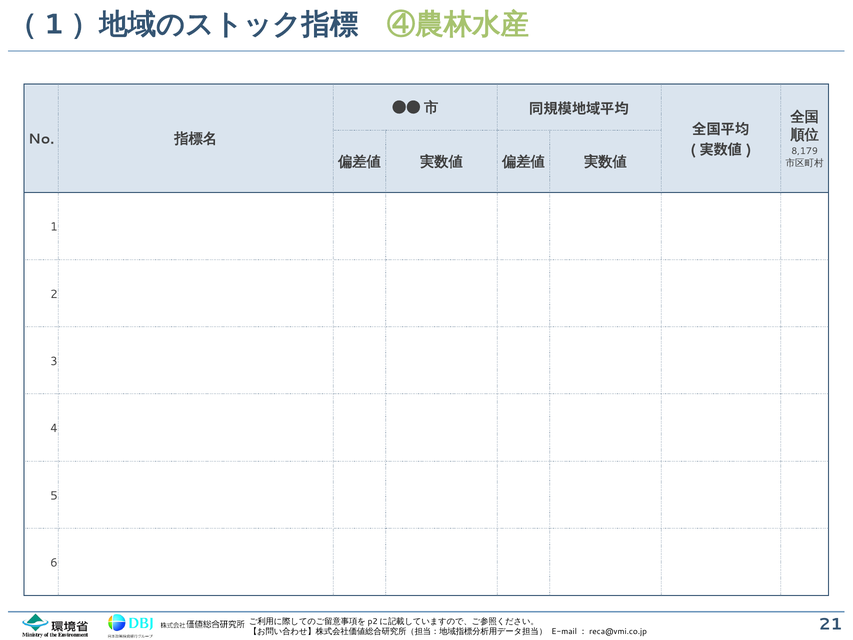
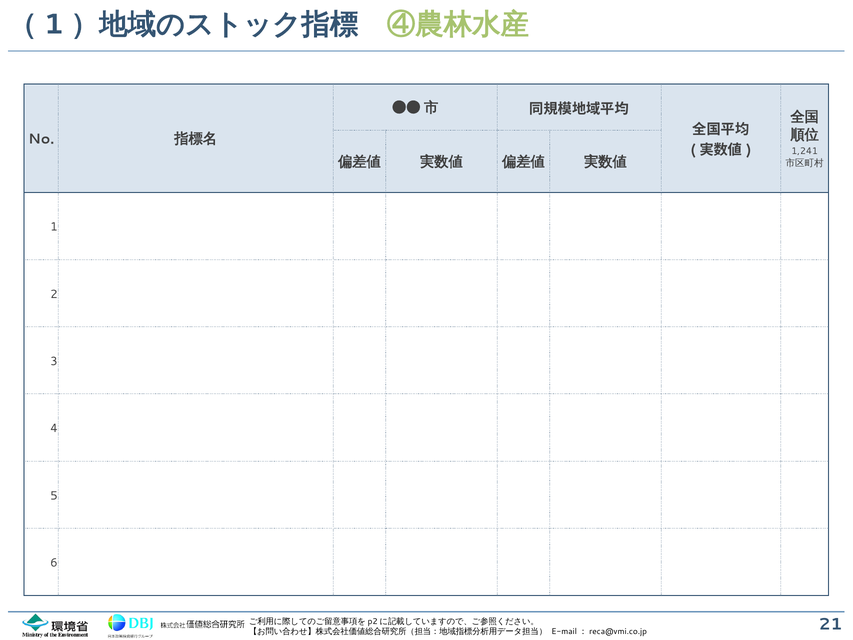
8,179: 8,179 -> 1,241
